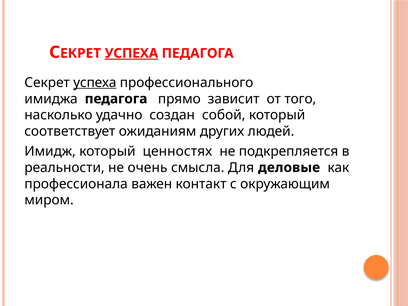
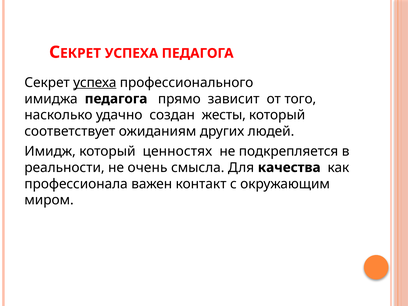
УСПЕХА at (131, 53) underline: present -> none
собой: собой -> жесты
деловые: деловые -> качества
